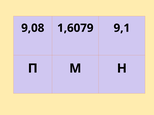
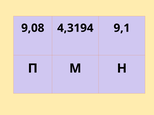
1,6079: 1,6079 -> 4,3194
